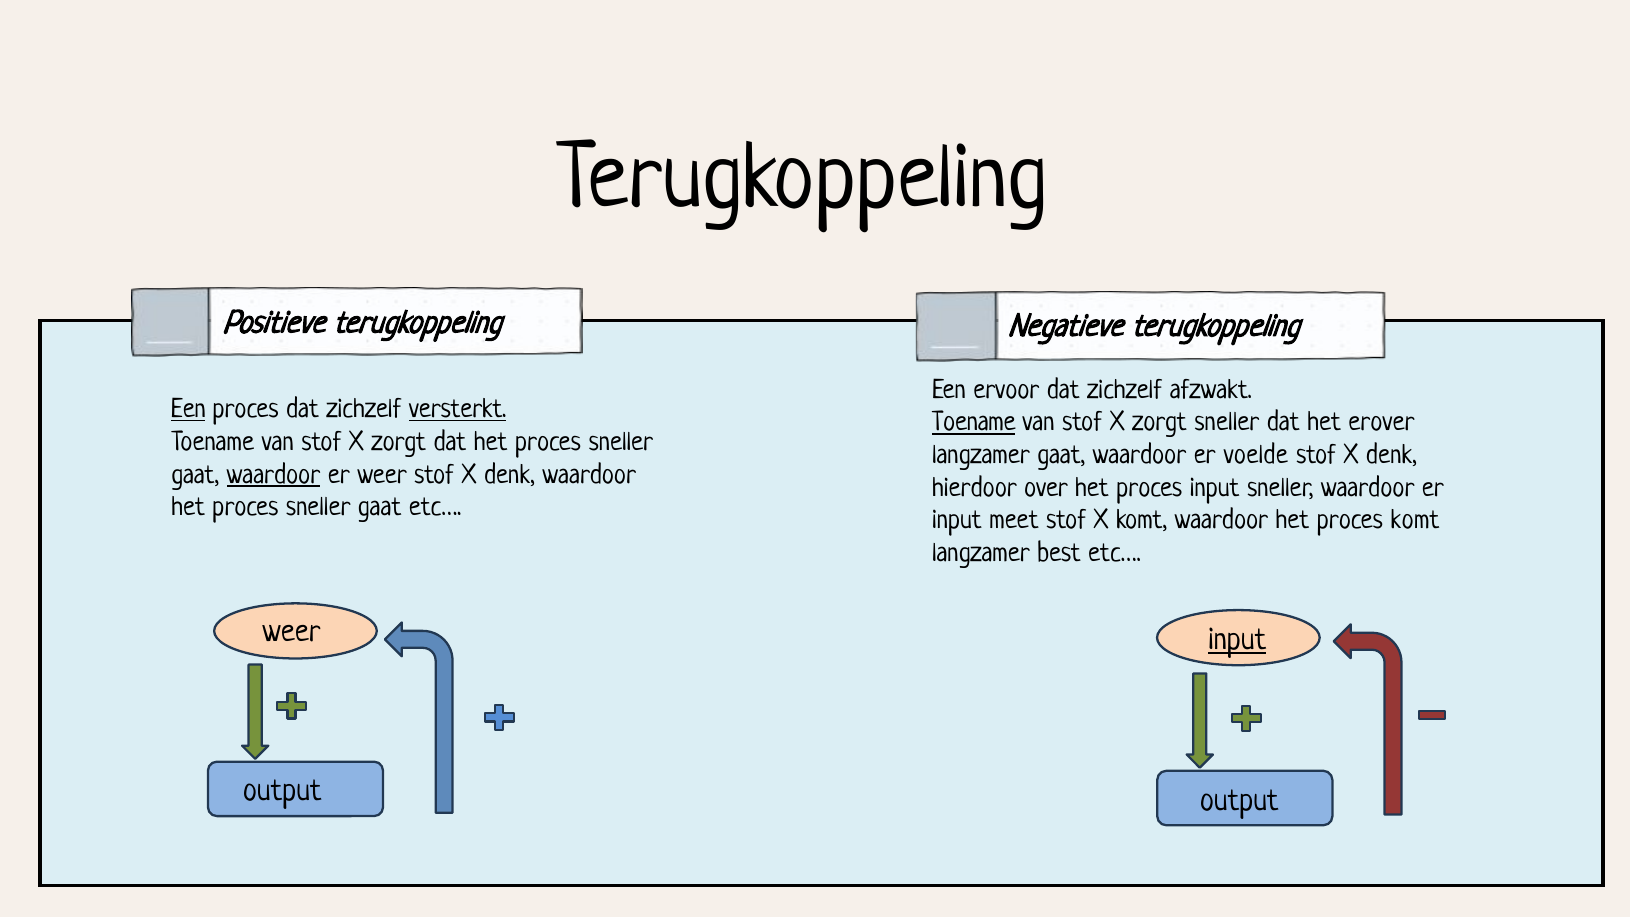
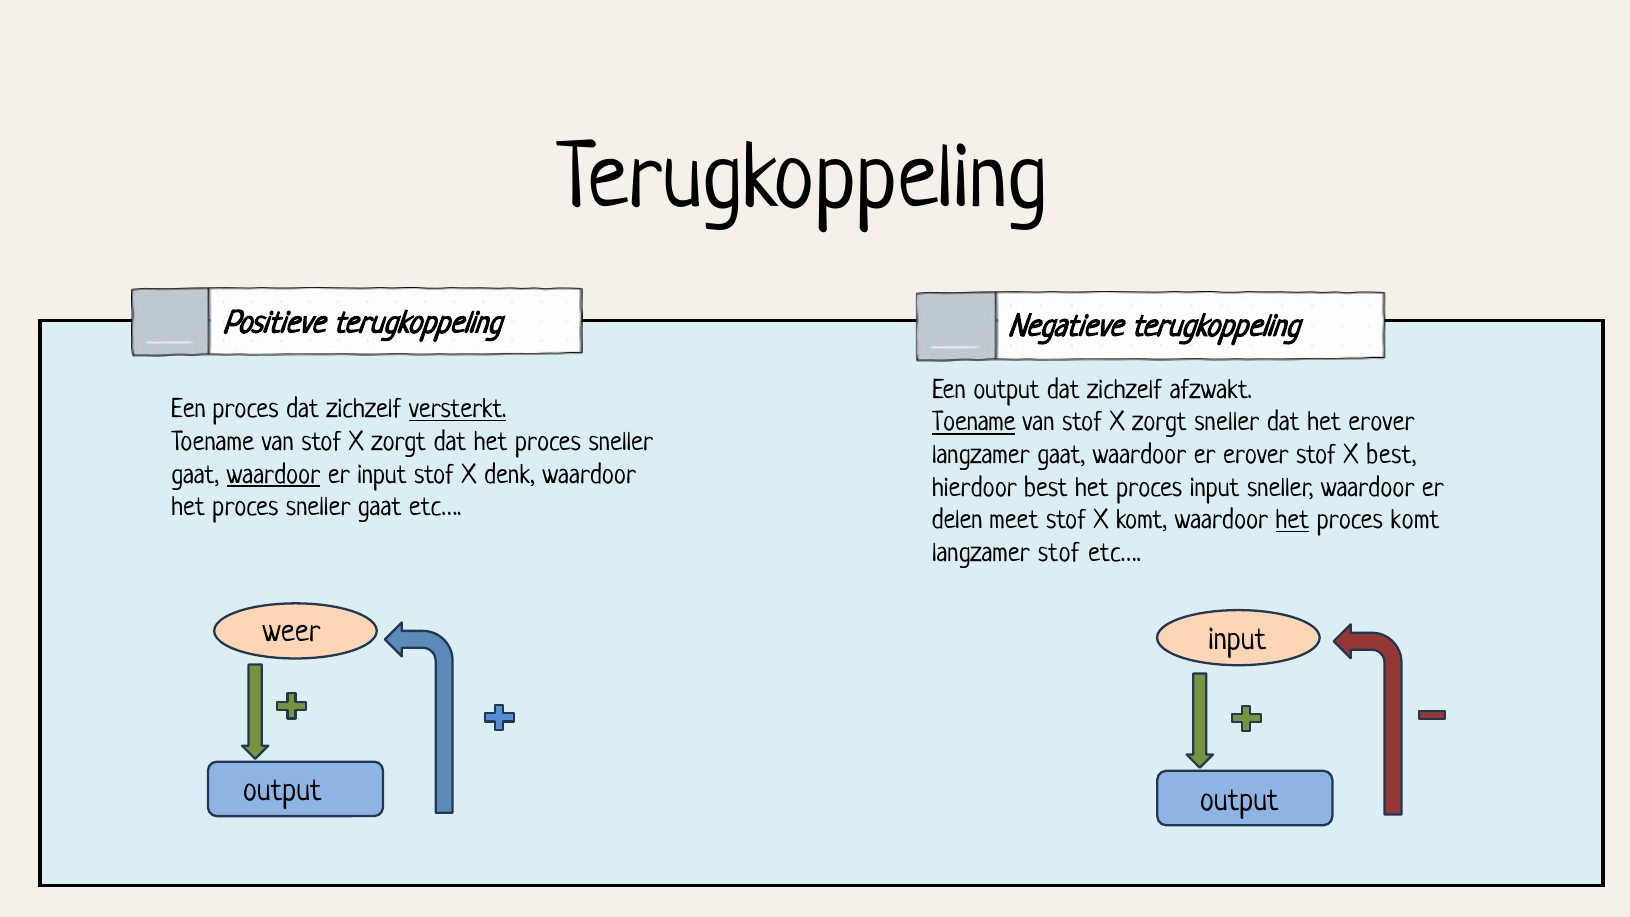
Een ervoor: ervoor -> output
Een at (188, 409) underline: present -> none
er voelde: voelde -> erover
denk at (1391, 455): denk -> best
er weer: weer -> input
hierdoor over: over -> best
input at (957, 520): input -> delen
het at (1293, 520) underline: none -> present
langzamer best: best -> stof
input at (1237, 639) underline: present -> none
